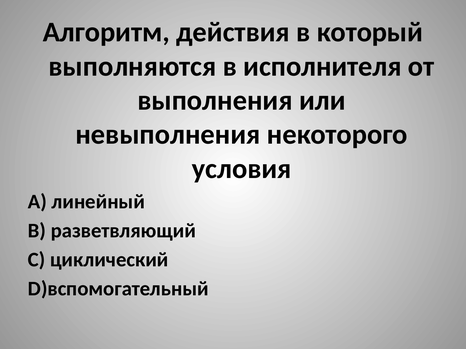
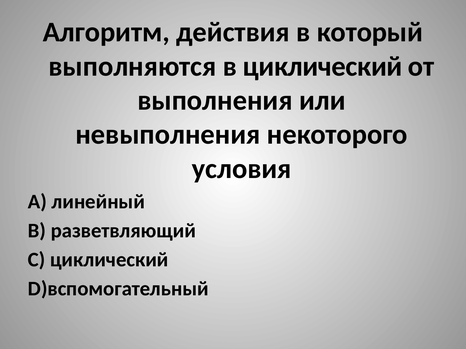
в исполнителя: исполнителя -> циклический
